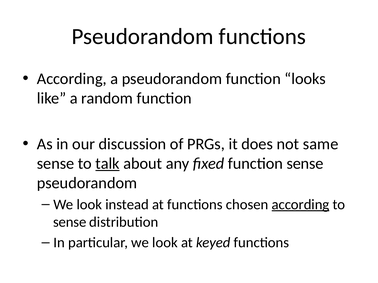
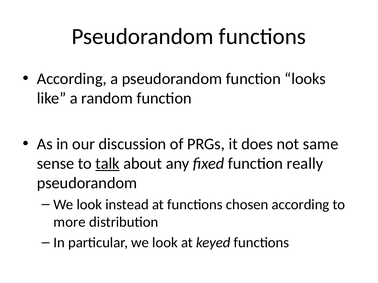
function sense: sense -> really
according at (301, 205) underline: present -> none
sense at (70, 222): sense -> more
